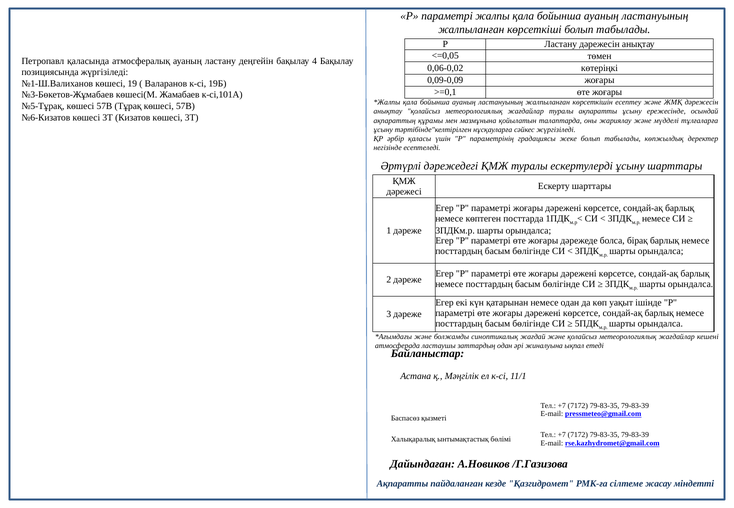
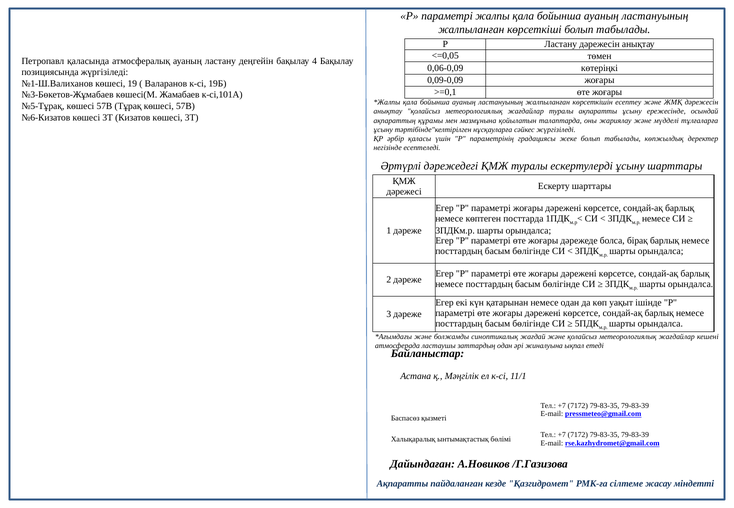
0,06-0,02: 0,06-0,02 -> 0,06-0,09
